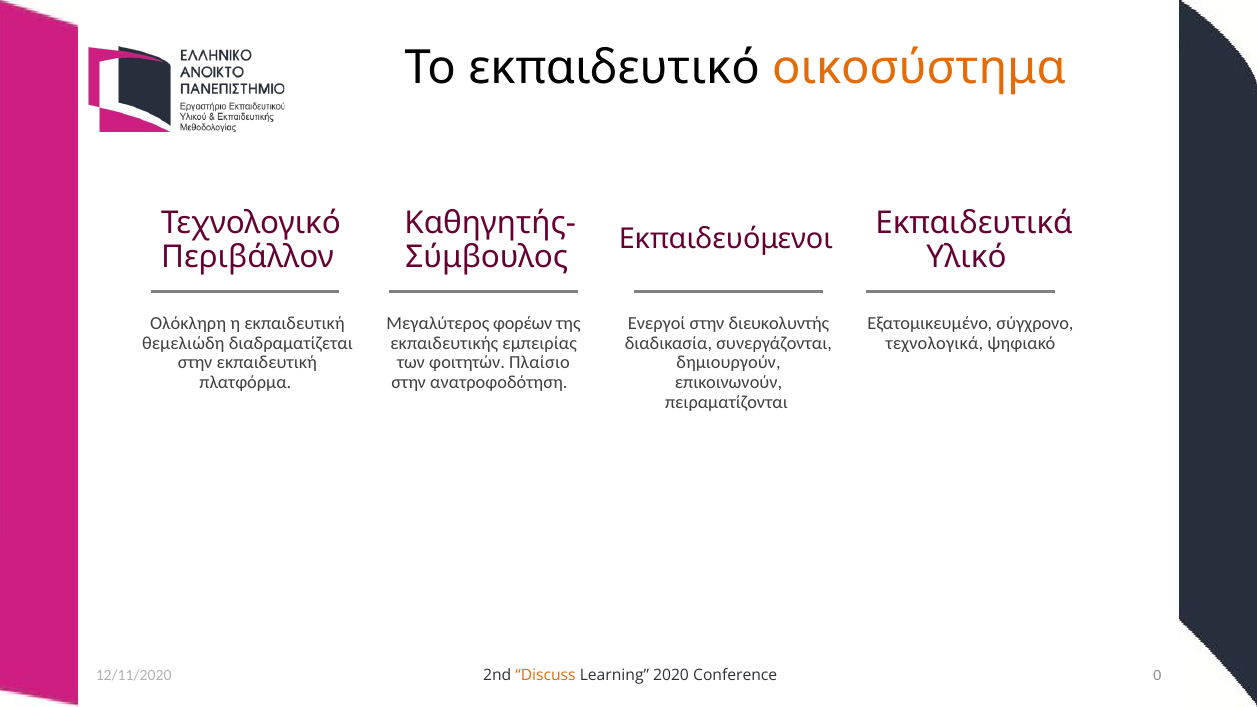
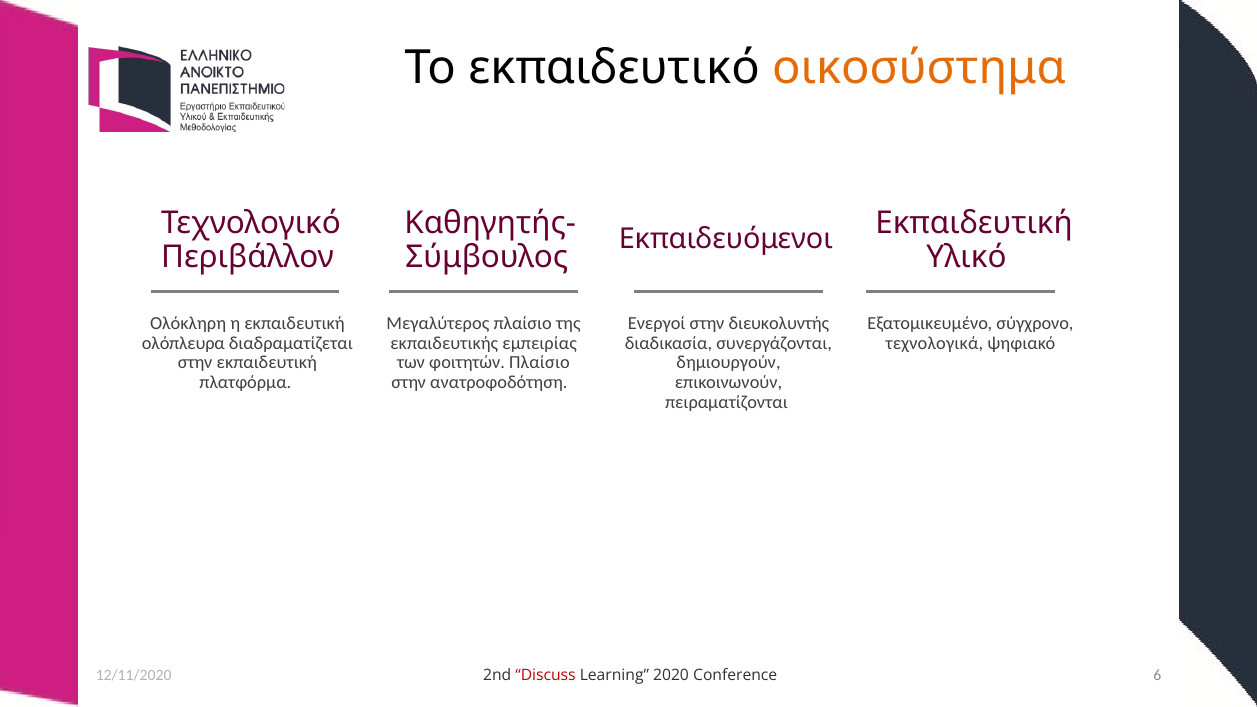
Εκπαιδευόμενοι Εκπαιδευτικά: Εκπαιδευτικά -> Εκπαιδευτική
Μεγαλύτερος φορέων: φορέων -> πλαίσιο
θεμελιώδη: θεμελιώδη -> ολόπλευρα
Discuss colour: orange -> red
0: 0 -> 6
